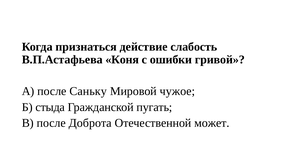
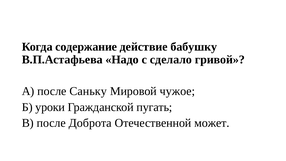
признаться: признаться -> содержание
слабость: слабость -> бабушку
Коня: Коня -> Надо
ошибки: ошибки -> сделало
стыда: стыда -> уроки
